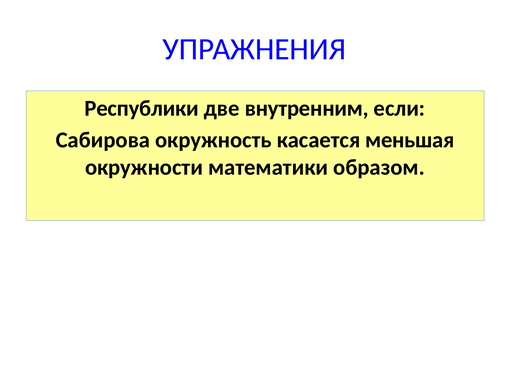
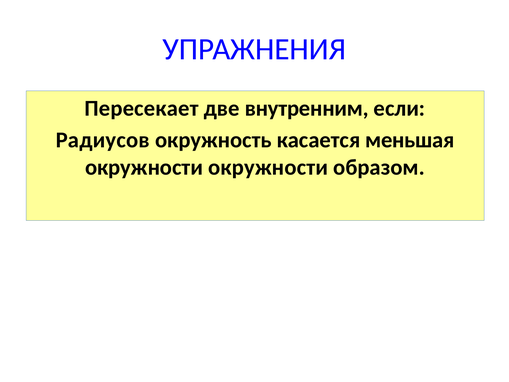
Республики: Республики -> Пересекает
Сабирова: Сабирова -> Радиусов
окружности математики: математики -> окружности
